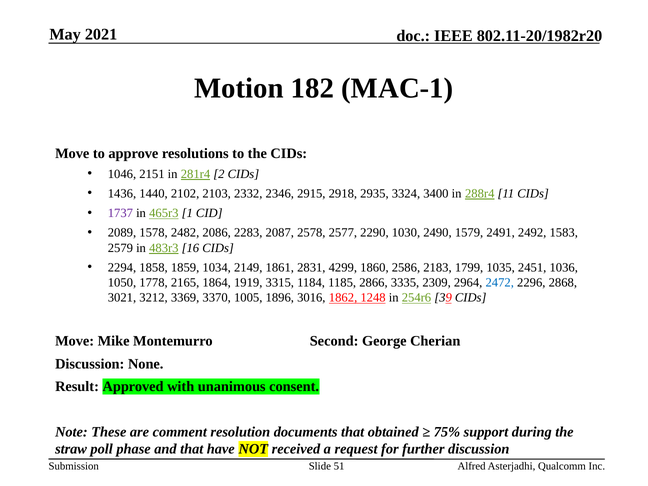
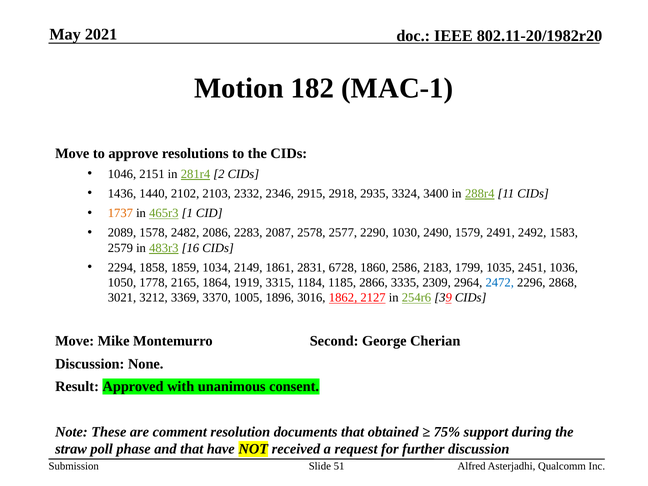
1737 colour: purple -> orange
4299: 4299 -> 6728
1248: 1248 -> 2127
